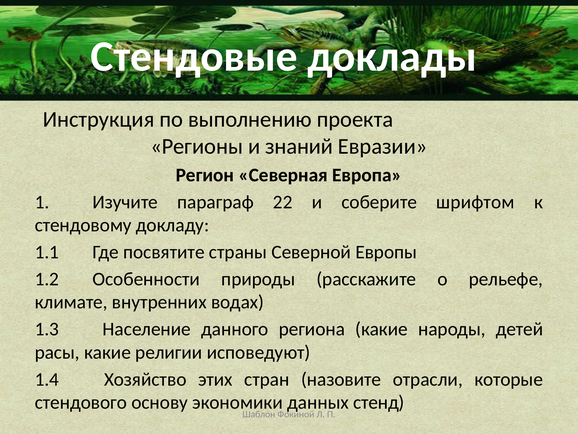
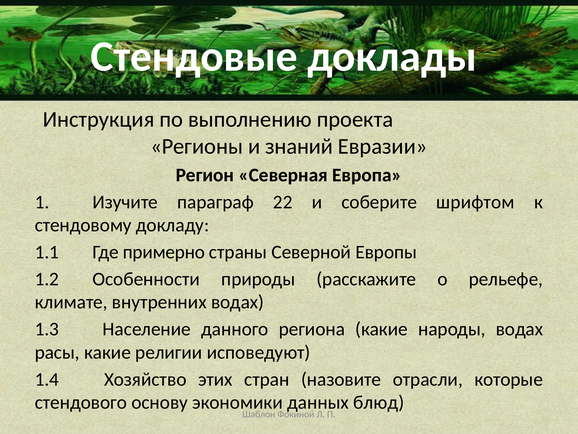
посвятите: посвятите -> примерно
народы детей: детей -> водах
стенд: стенд -> блюд
